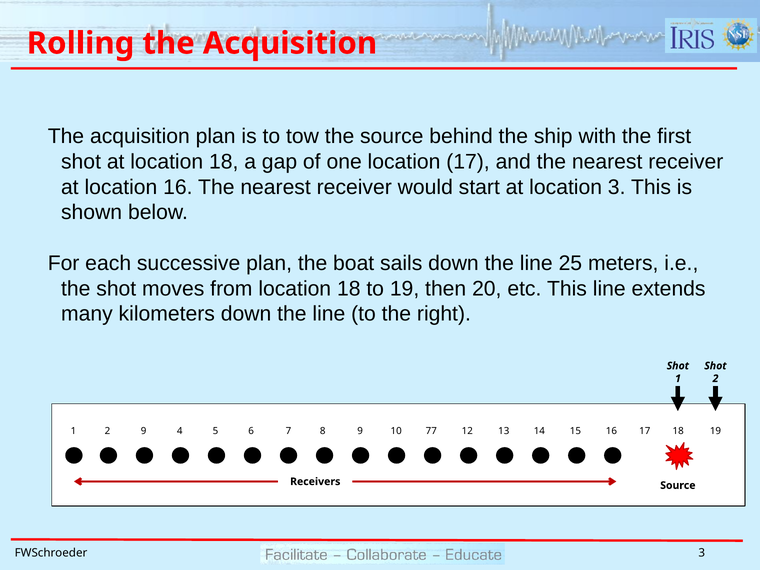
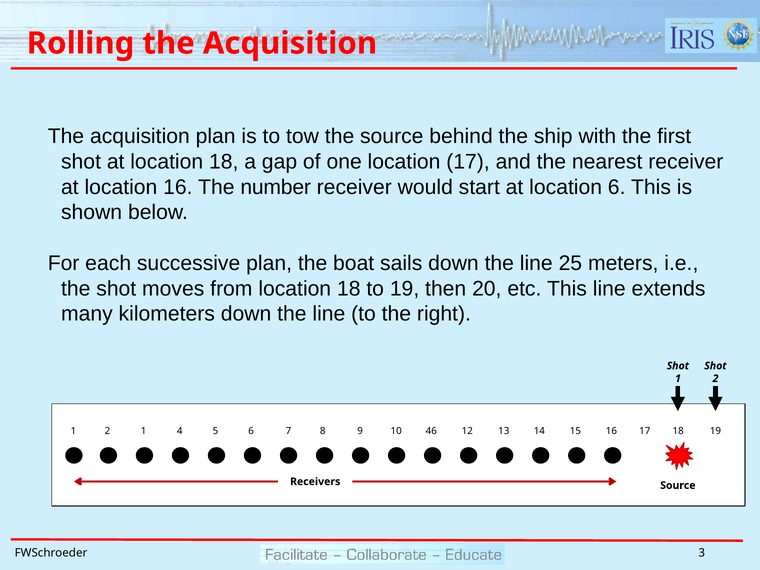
16 The nearest: nearest -> number
location 3: 3 -> 6
2 9: 9 -> 1
77: 77 -> 46
